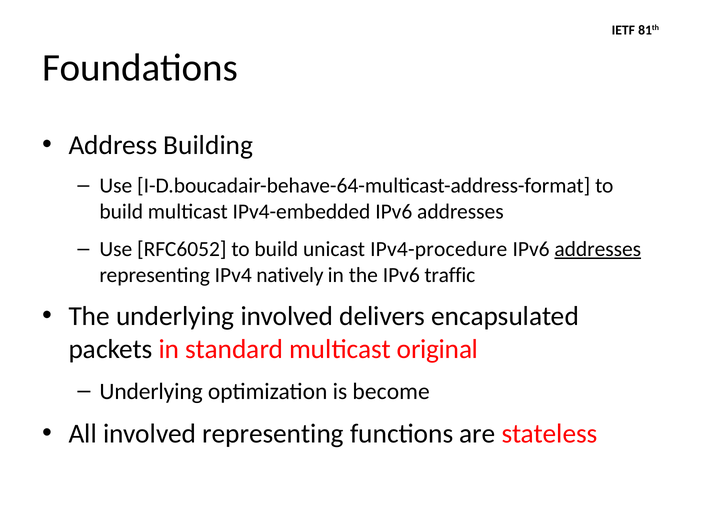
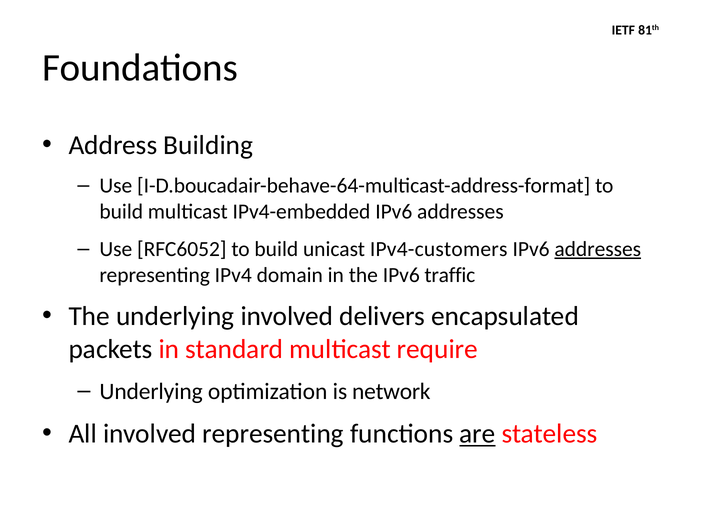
IPv4-procedure: IPv4-procedure -> IPv4-customers
natively: natively -> domain
original: original -> require
become: become -> network
are underline: none -> present
